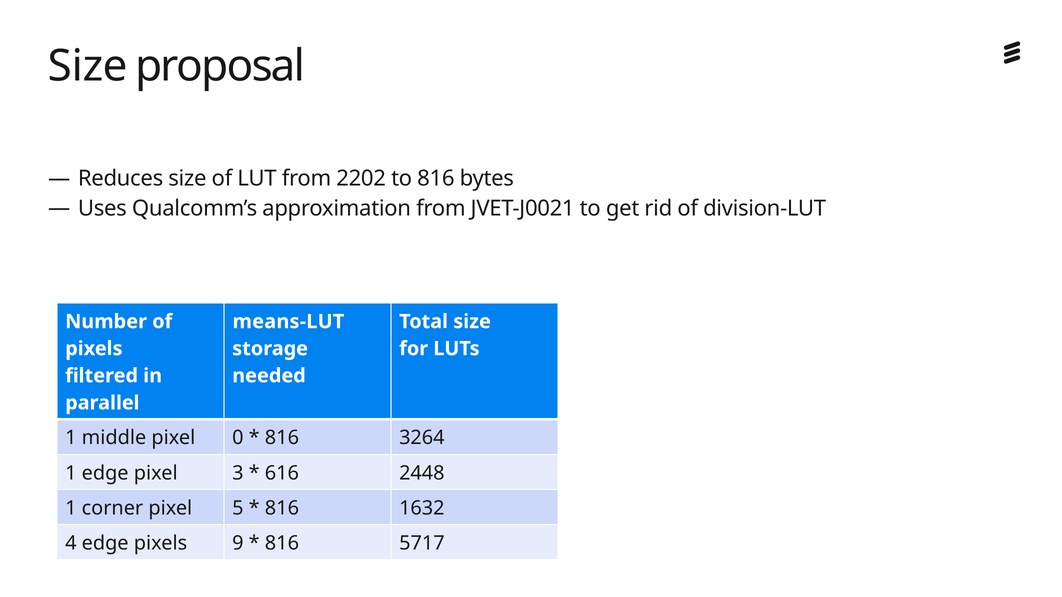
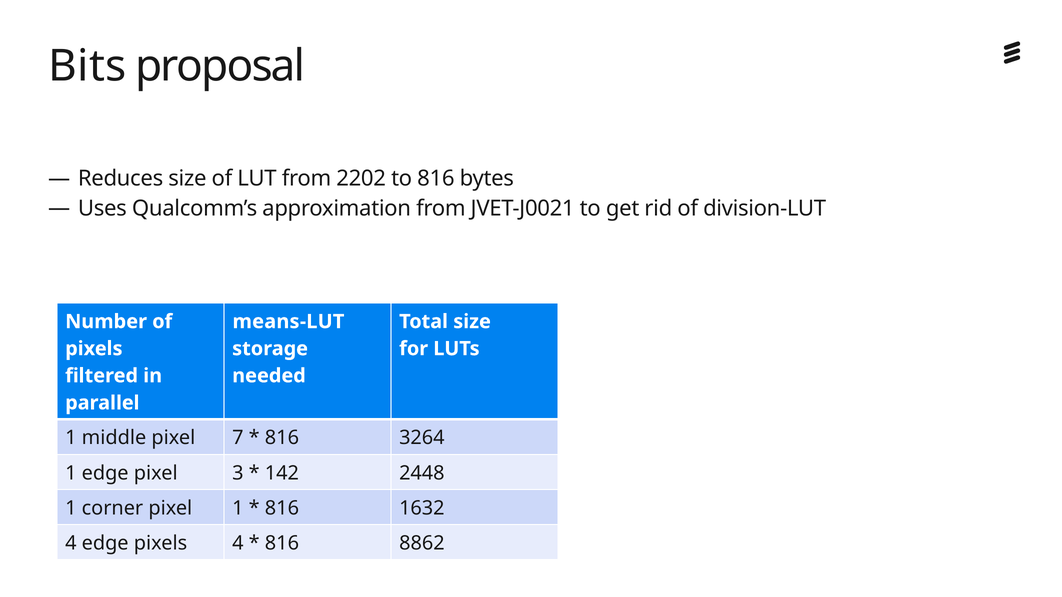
Size at (88, 66): Size -> Bits
0: 0 -> 7
616: 616 -> 142
pixel 5: 5 -> 1
pixels 9: 9 -> 4
5717: 5717 -> 8862
